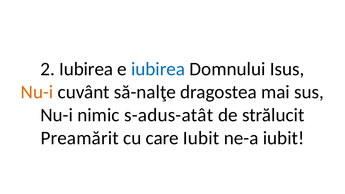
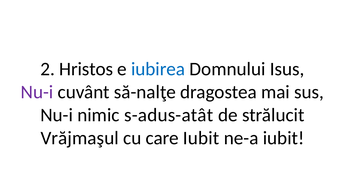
2 Iubirea: Iubirea -> Hristos
Nu-i at (37, 92) colour: orange -> purple
Preamărit: Preamărit -> Vrăjmaşul
